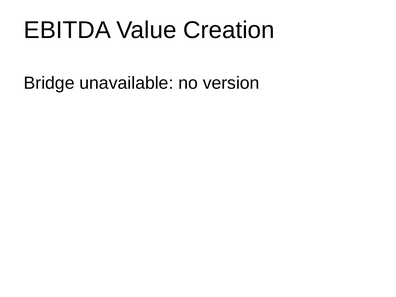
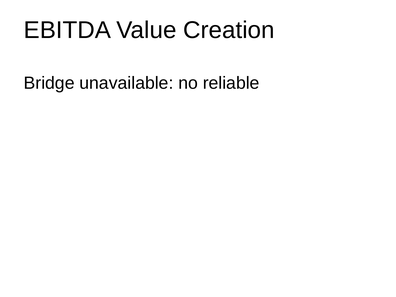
version: version -> reliable
